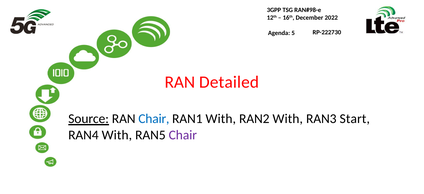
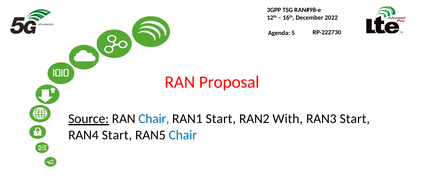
Detailed: Detailed -> Proposal
RAN1 With: With -> Start
RAN4 With: With -> Start
Chair at (183, 135) colour: purple -> blue
